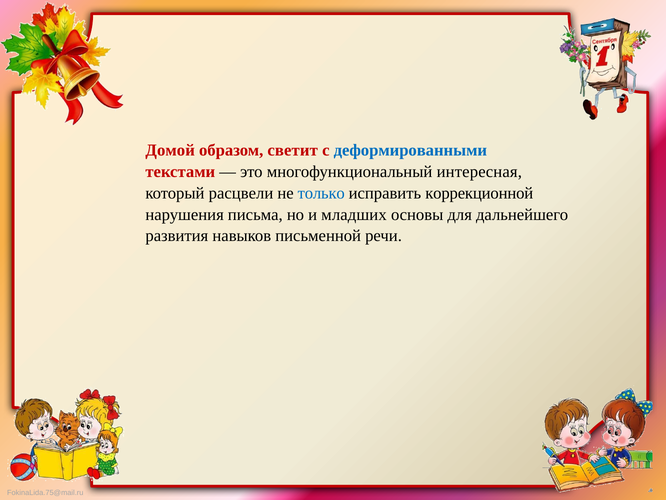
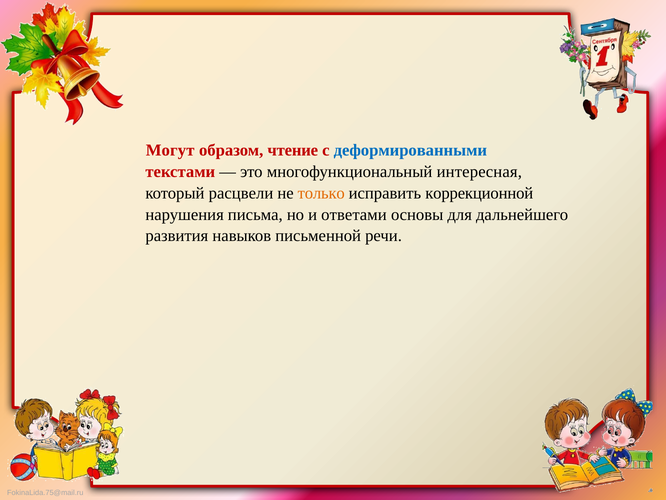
Домой: Домой -> Могут
светит: светит -> чтение
только colour: blue -> orange
младших: младших -> ответами
